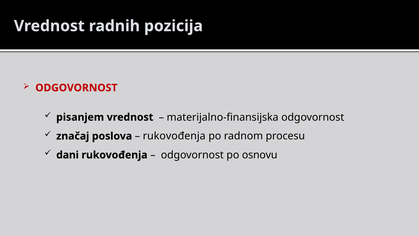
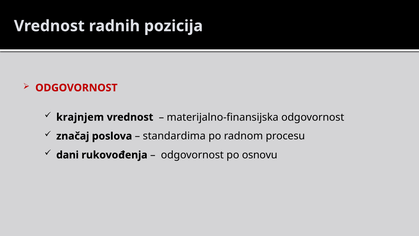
pisanjem: pisanjem -> krajnjem
rukovođenja at (174, 136): rukovođenja -> standardima
